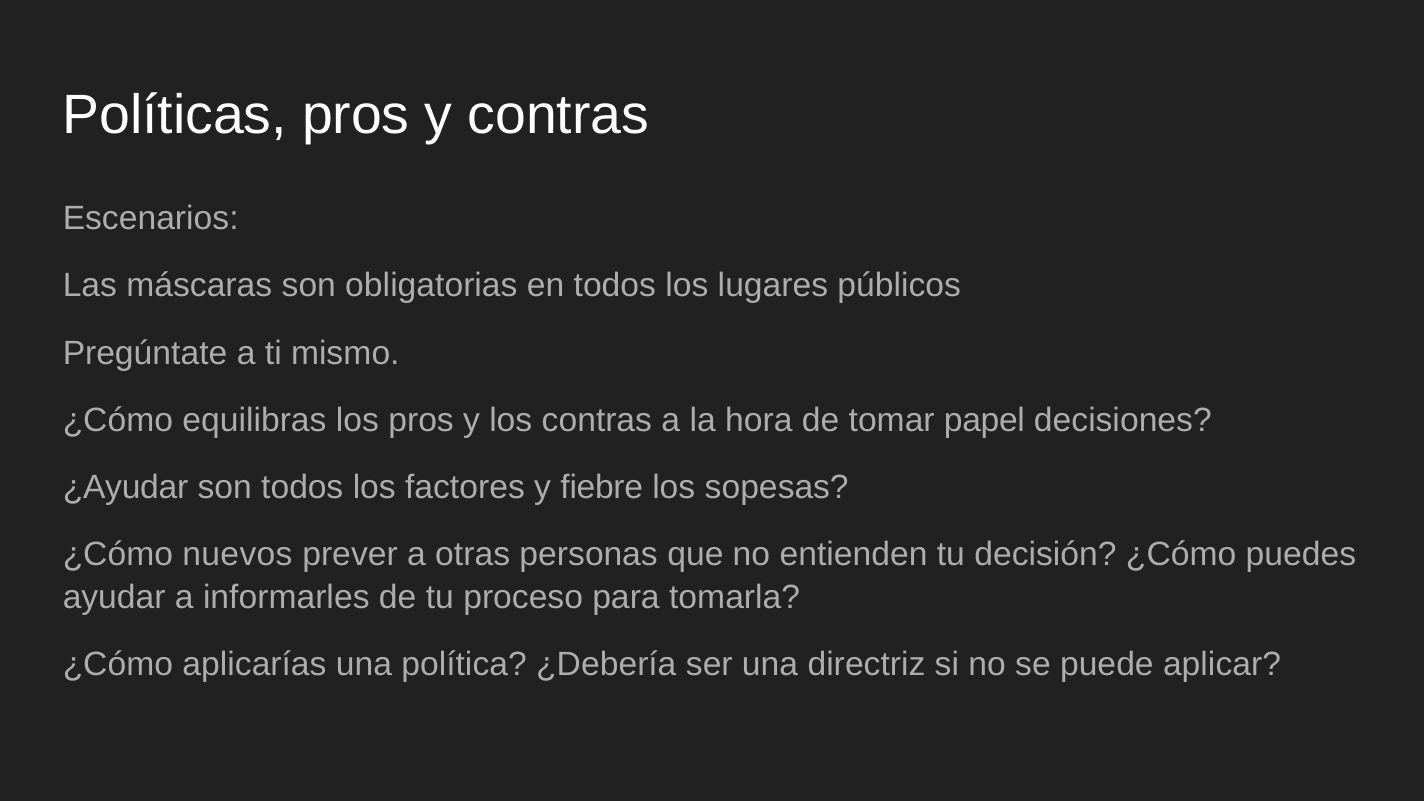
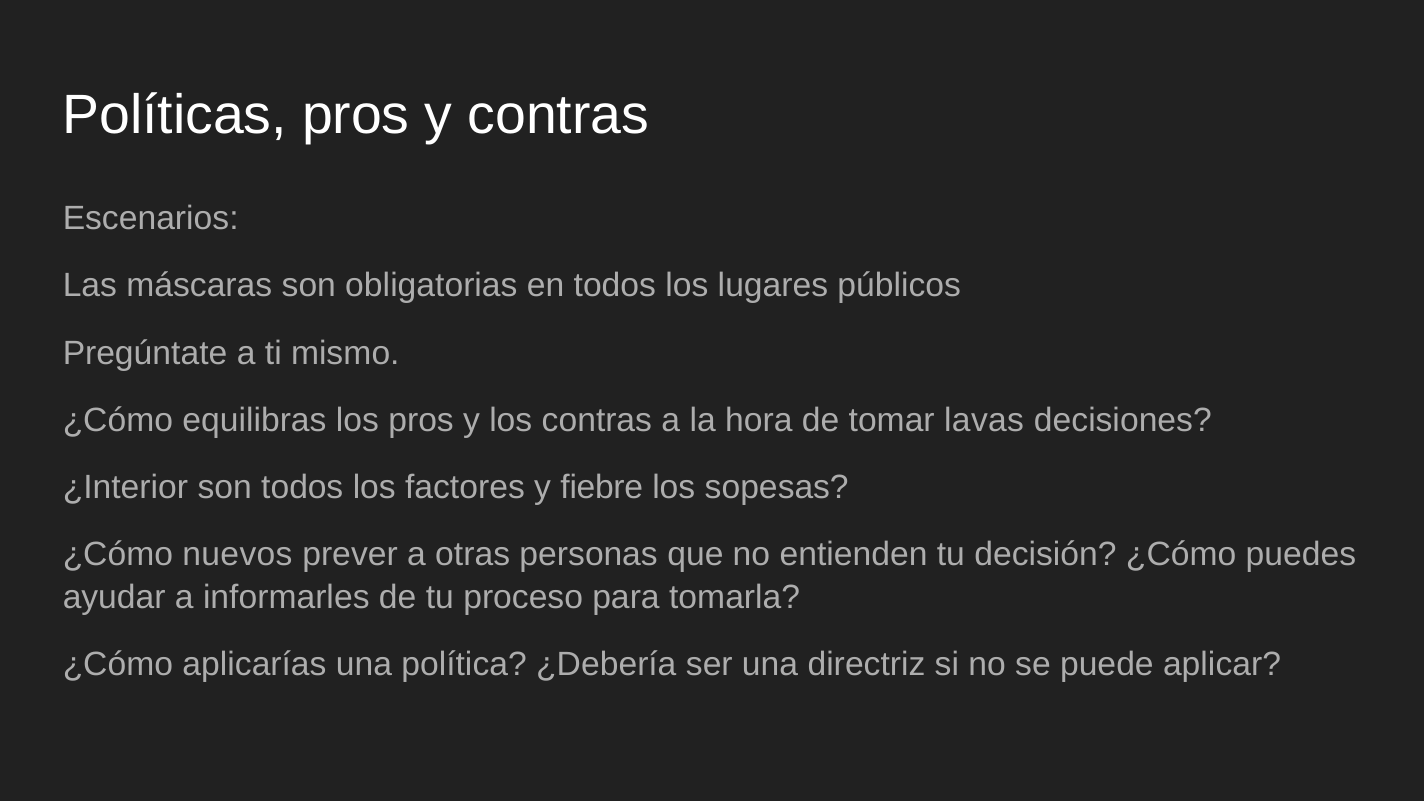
papel: papel -> lavas
¿Ayudar: ¿Ayudar -> ¿Interior
